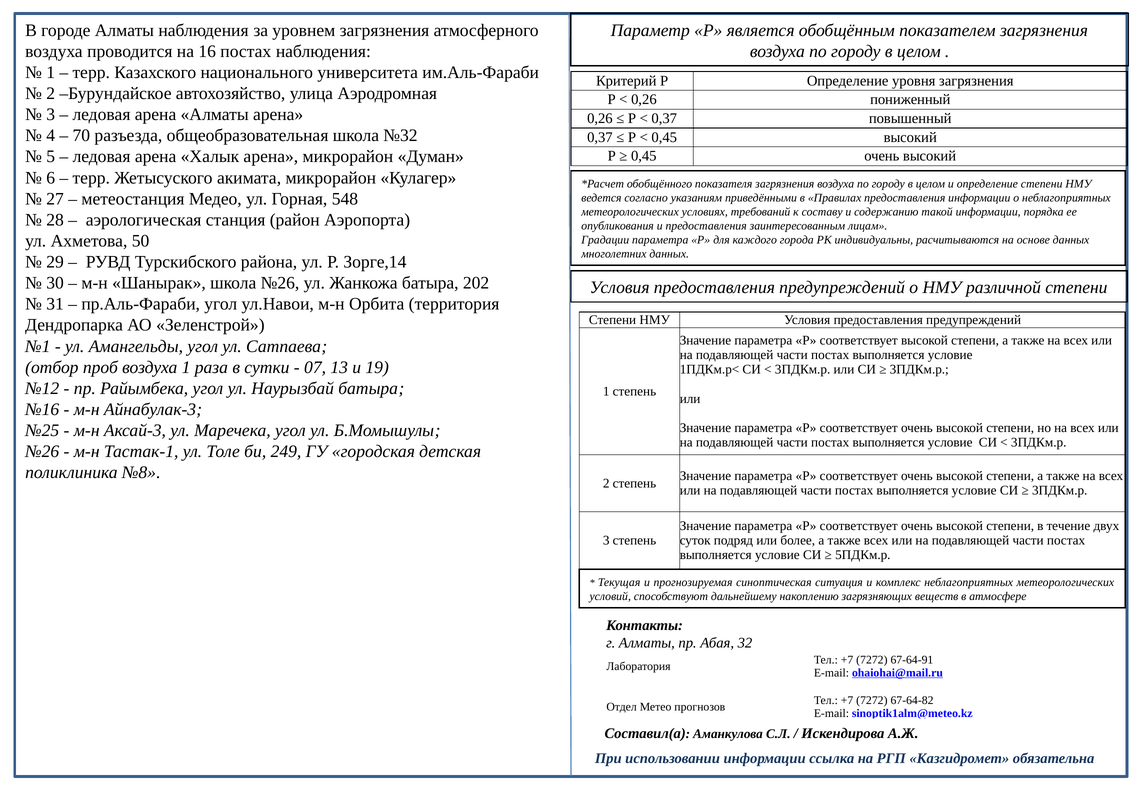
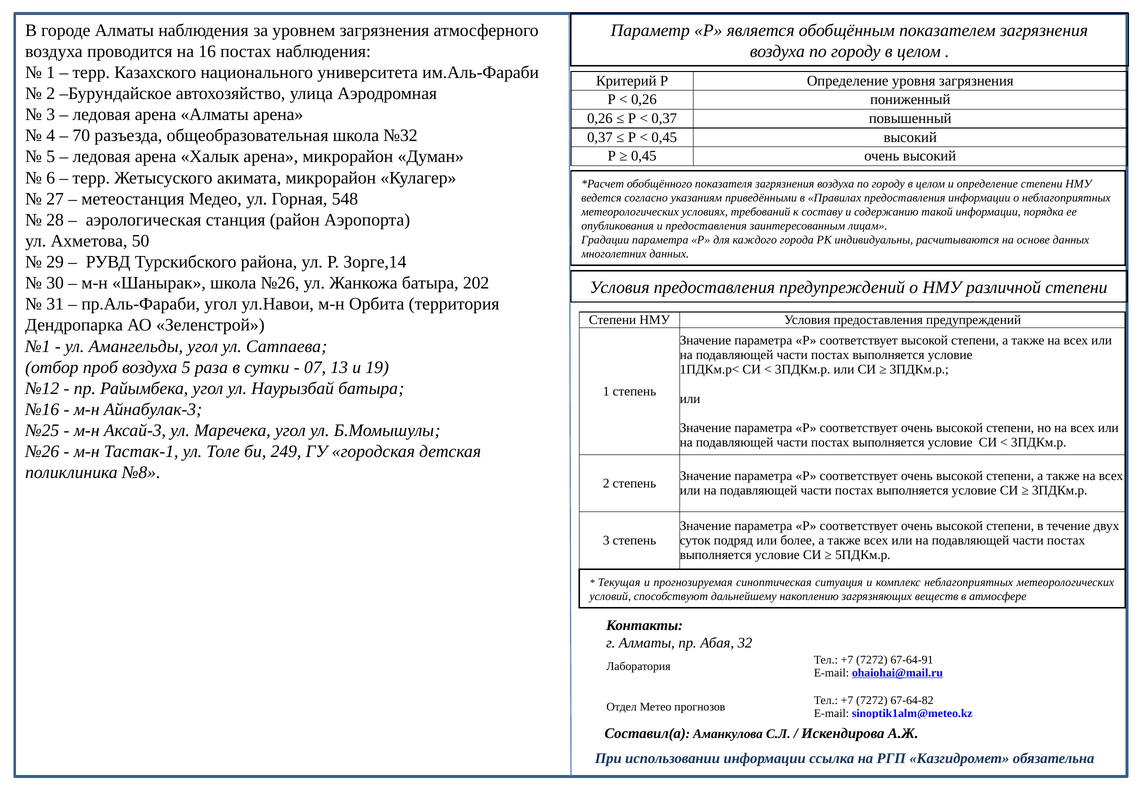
воздуха 1: 1 -> 5
